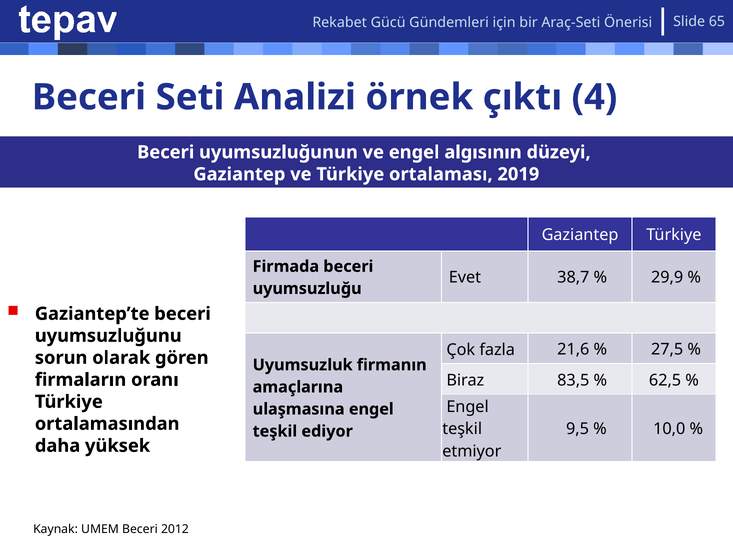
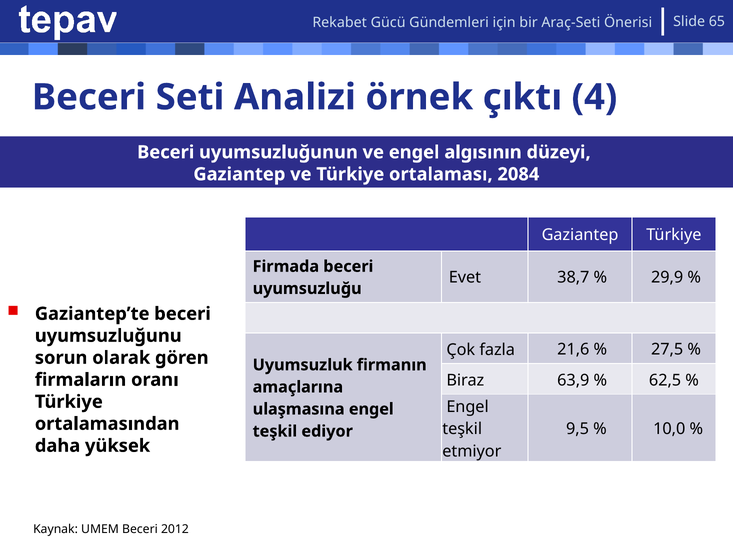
2019: 2019 -> 2084
83,5: 83,5 -> 63,9
